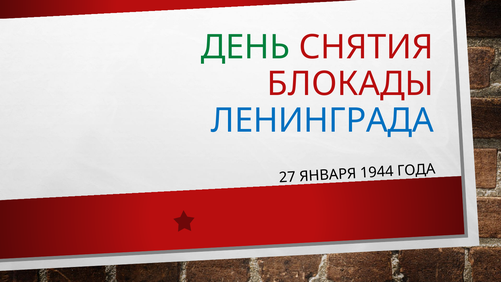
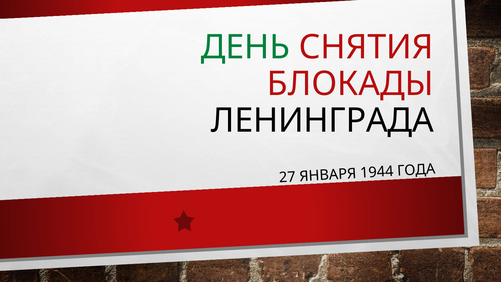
ЛЕНИНГРАДА colour: blue -> black
